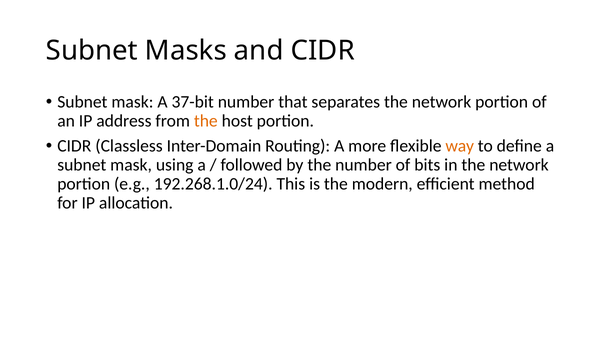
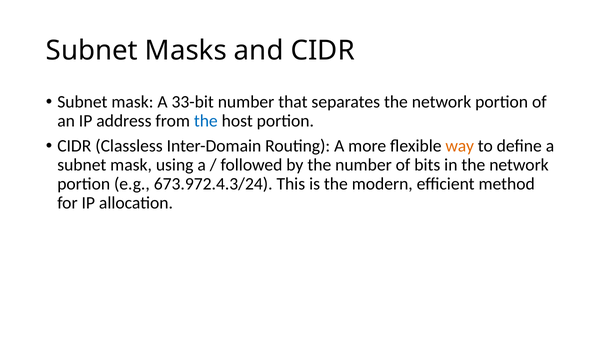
37-bit: 37-bit -> 33-bit
the at (206, 121) colour: orange -> blue
192.268.1.0/24: 192.268.1.0/24 -> 673.972.4.3/24
